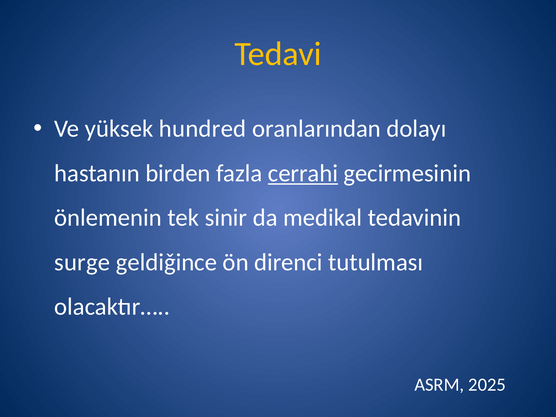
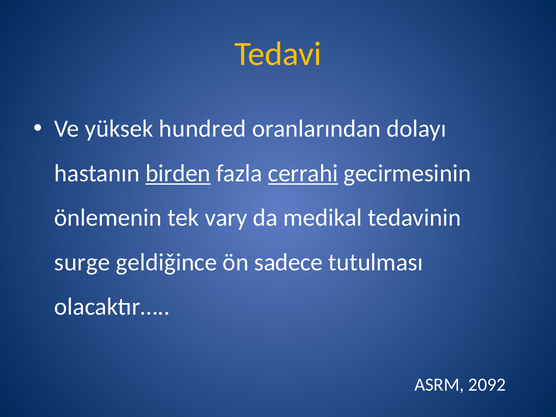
birden underline: none -> present
sinir: sinir -> vary
direnci: direnci -> sadece
2025: 2025 -> 2092
